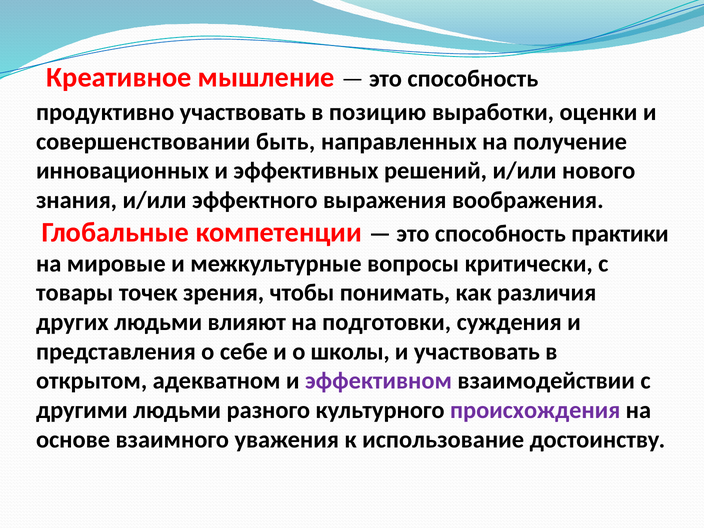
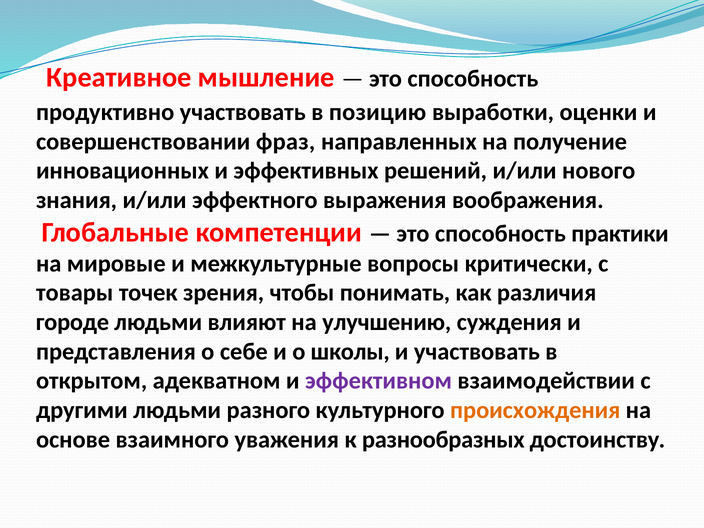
быть: быть -> фраз
других: других -> городе
подготовки: подготовки -> улучшению
происхождения colour: purple -> orange
использование: использование -> разнообразных
